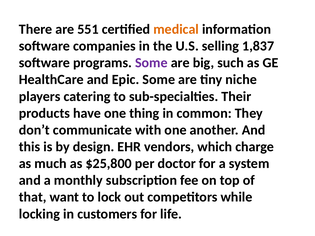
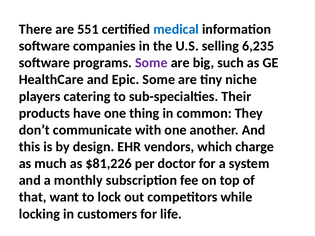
medical colour: orange -> blue
1,837: 1,837 -> 6,235
$25,800: $25,800 -> $81,226
